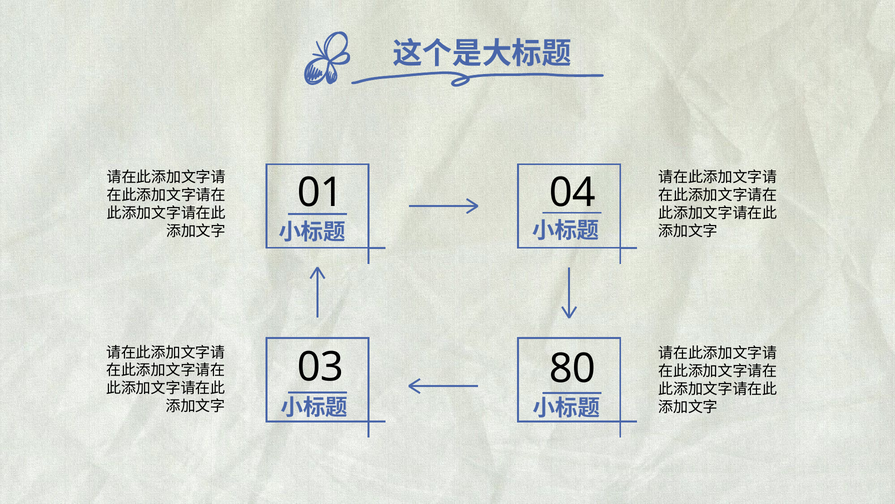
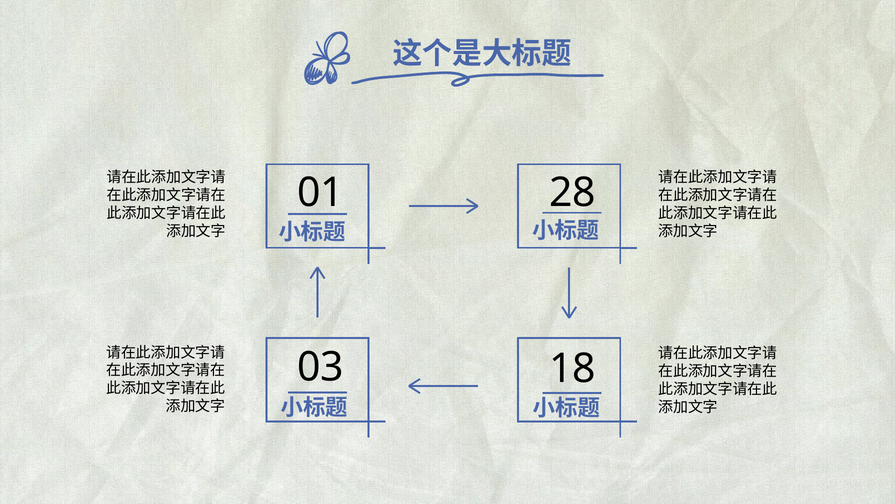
04: 04 -> 28
80: 80 -> 18
